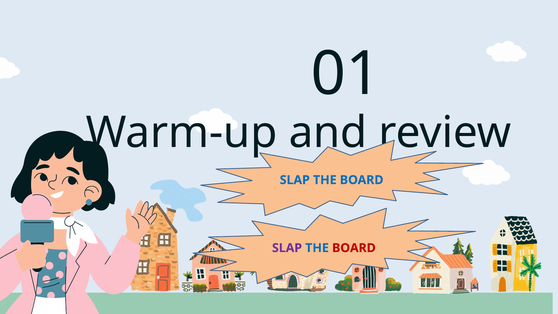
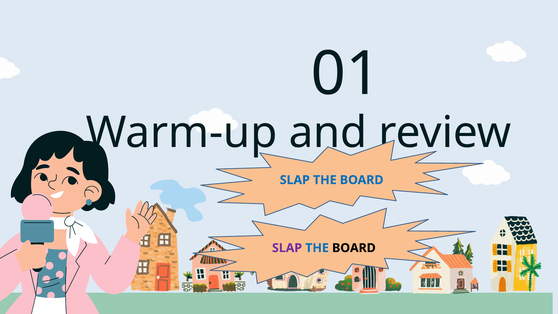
BOARD at (354, 248) colour: red -> black
